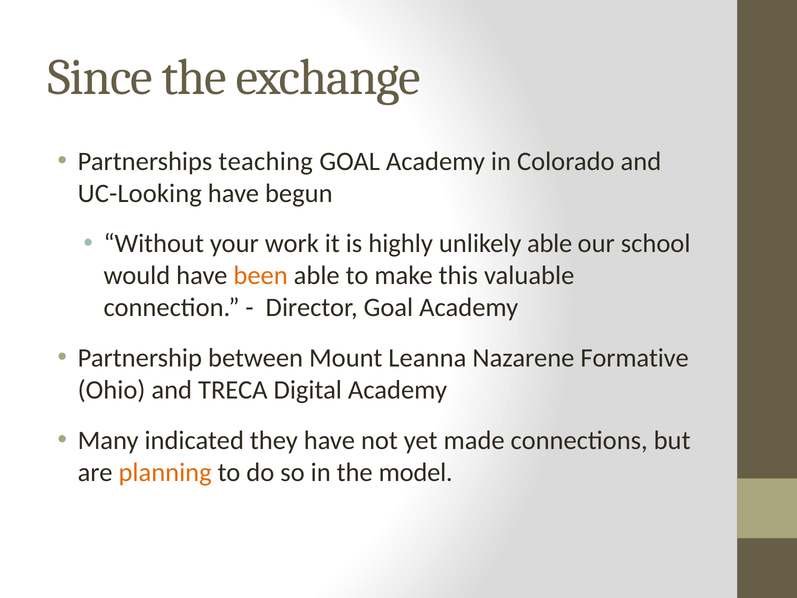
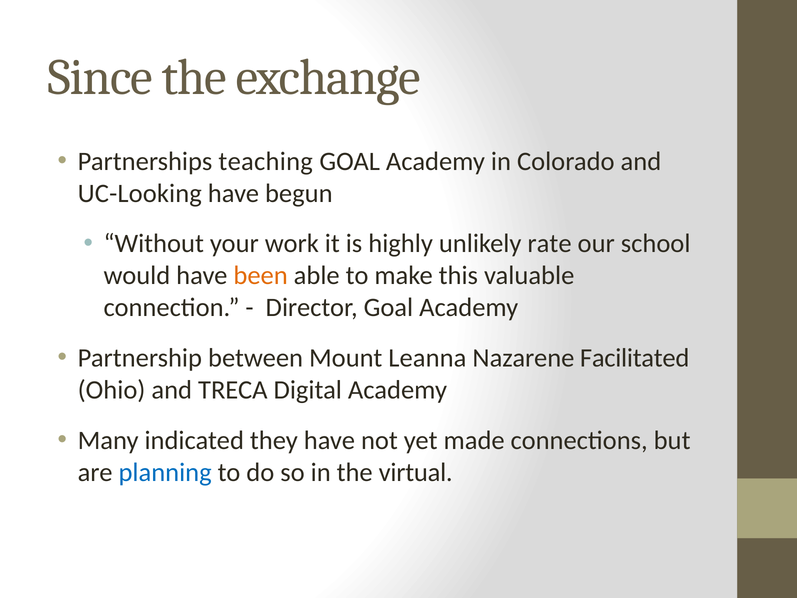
unlikely able: able -> rate
Formative: Formative -> Facilitated
planning colour: orange -> blue
model: model -> virtual
